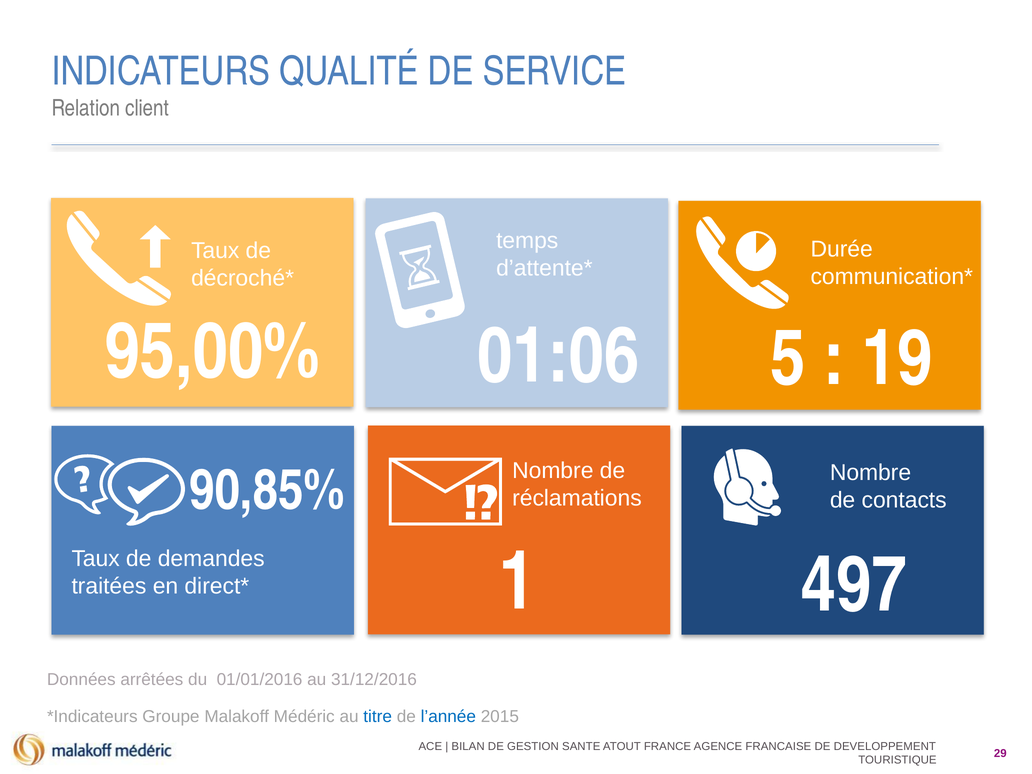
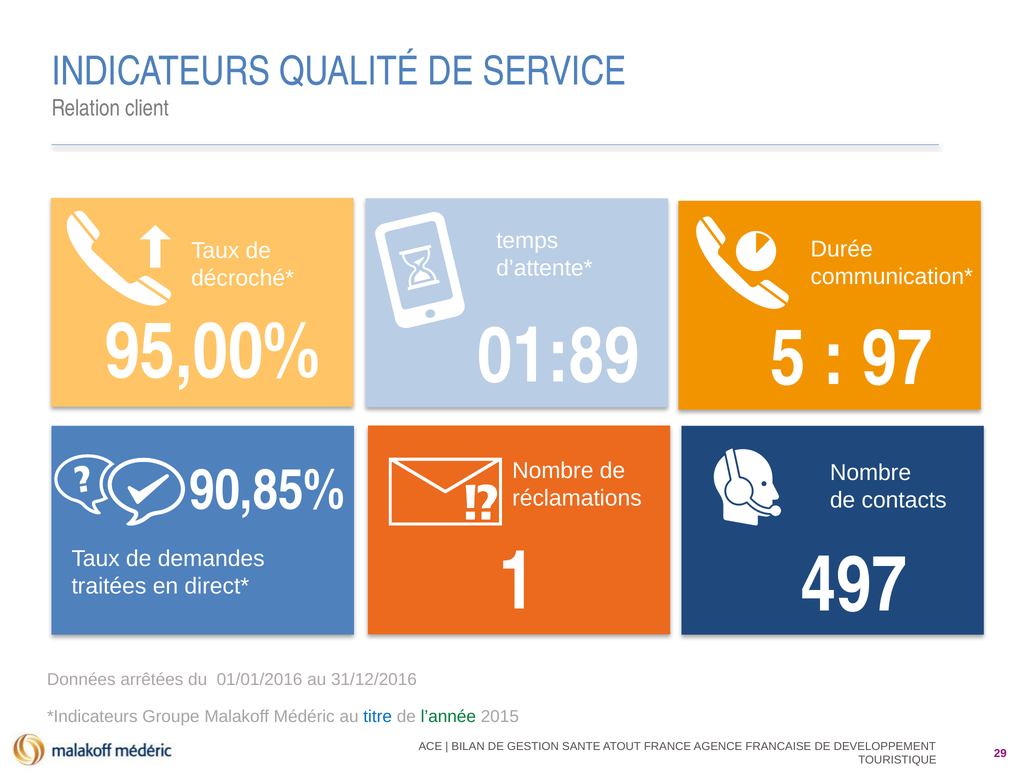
01:06: 01:06 -> 01:89
19: 19 -> 97
l’année colour: blue -> green
